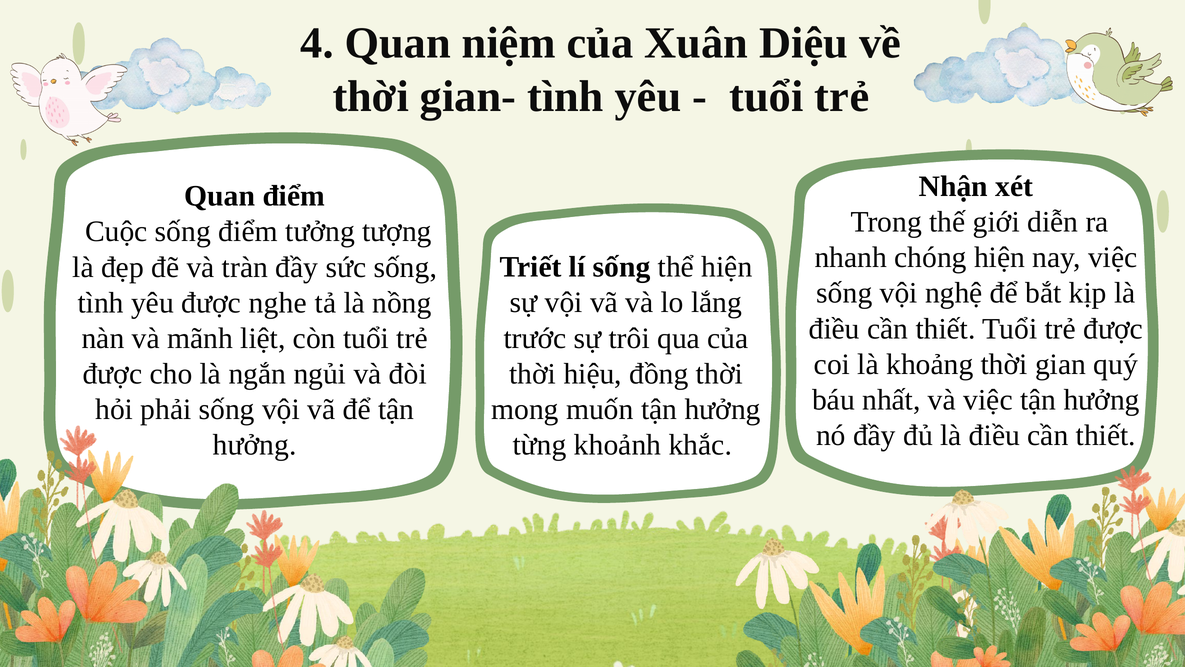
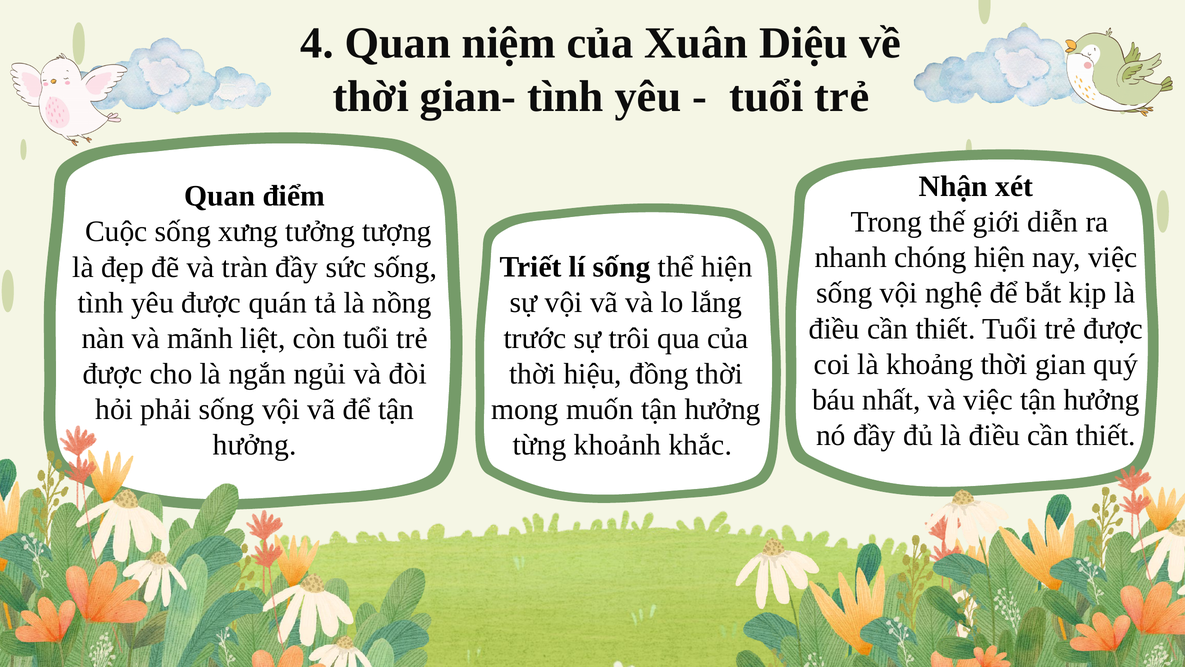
sống điểm: điểm -> xưng
nghe: nghe -> quán
